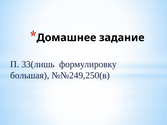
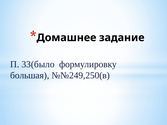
33(лишь: 33(лишь -> 33(было
